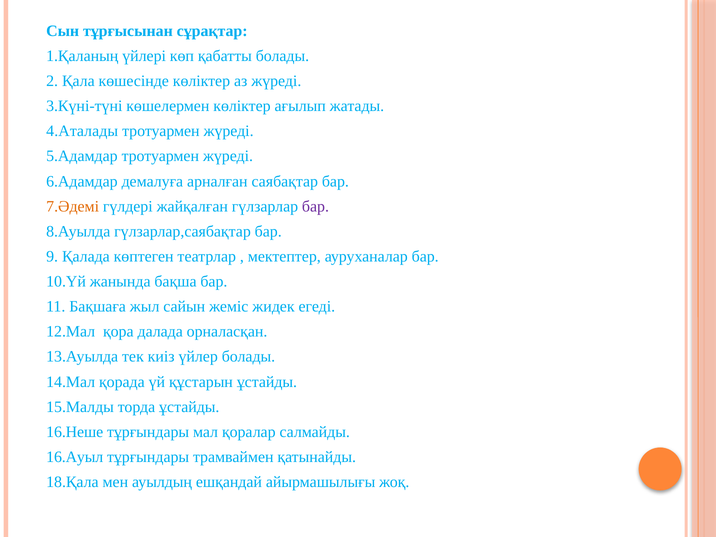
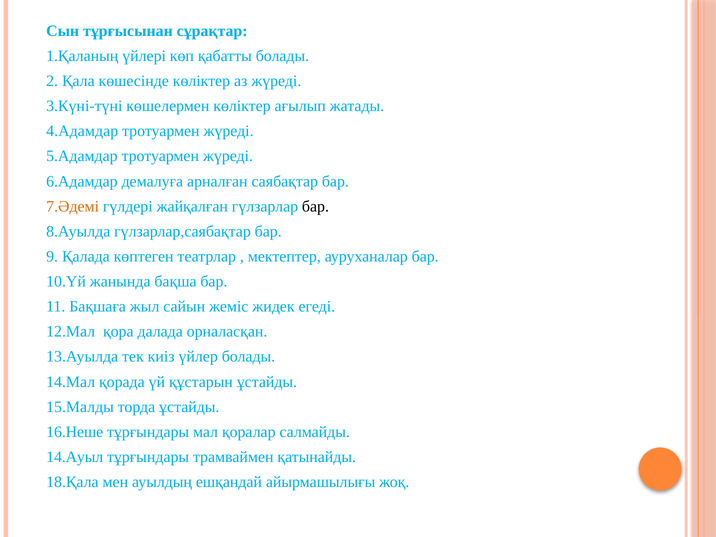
4.Аталады: 4.Аталады -> 4.Адамдар
бар at (315, 206) colour: purple -> black
16.Ауыл: 16.Ауыл -> 14.Ауыл
